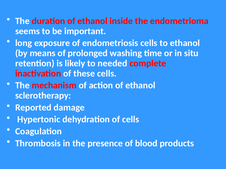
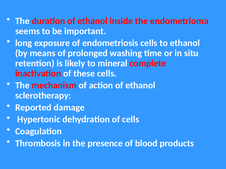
needed: needed -> mineral
